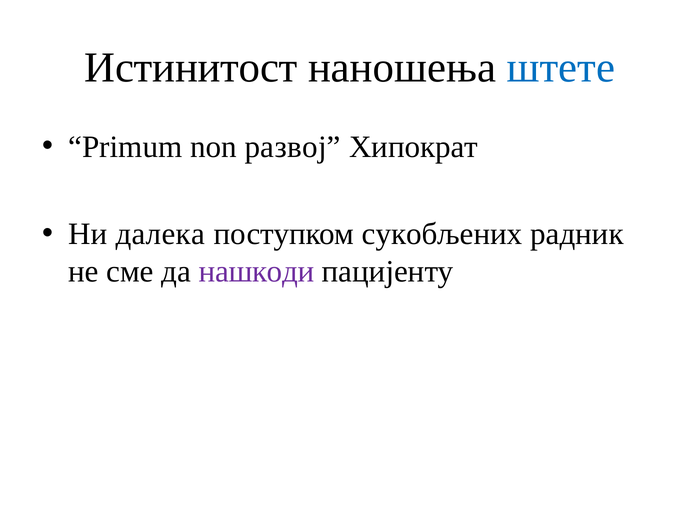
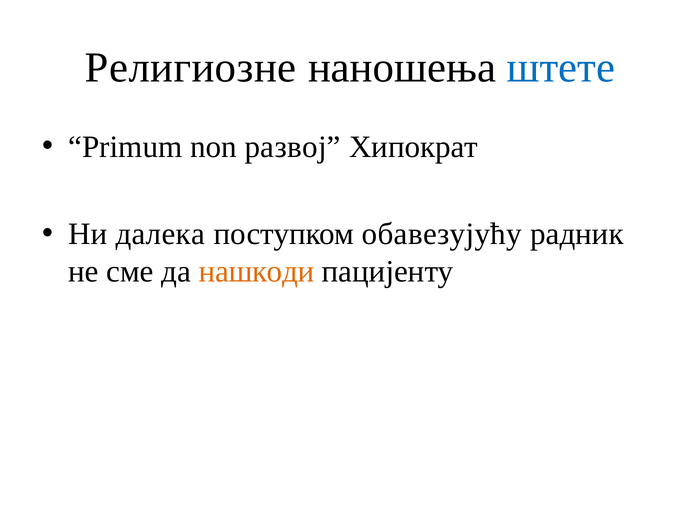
Истинитост: Истинитост -> Религиозне
сукобљeних: сукобљeних -> обавезујућу
нашкоди colour: purple -> orange
